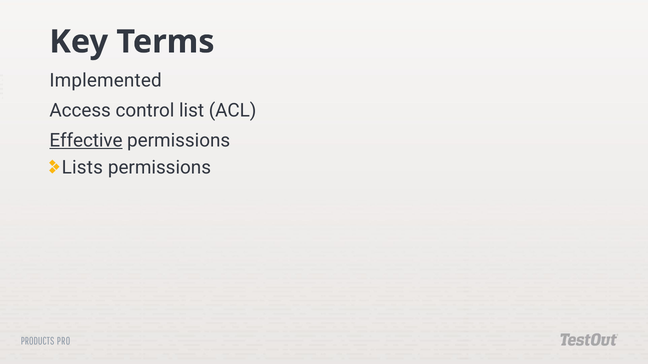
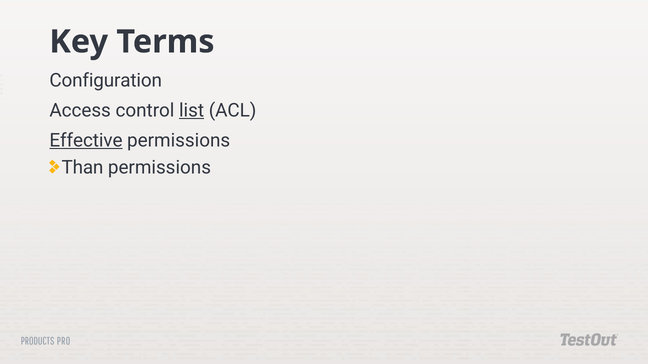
Implemented: Implemented -> Configuration
list underline: none -> present
Lists: Lists -> Than
